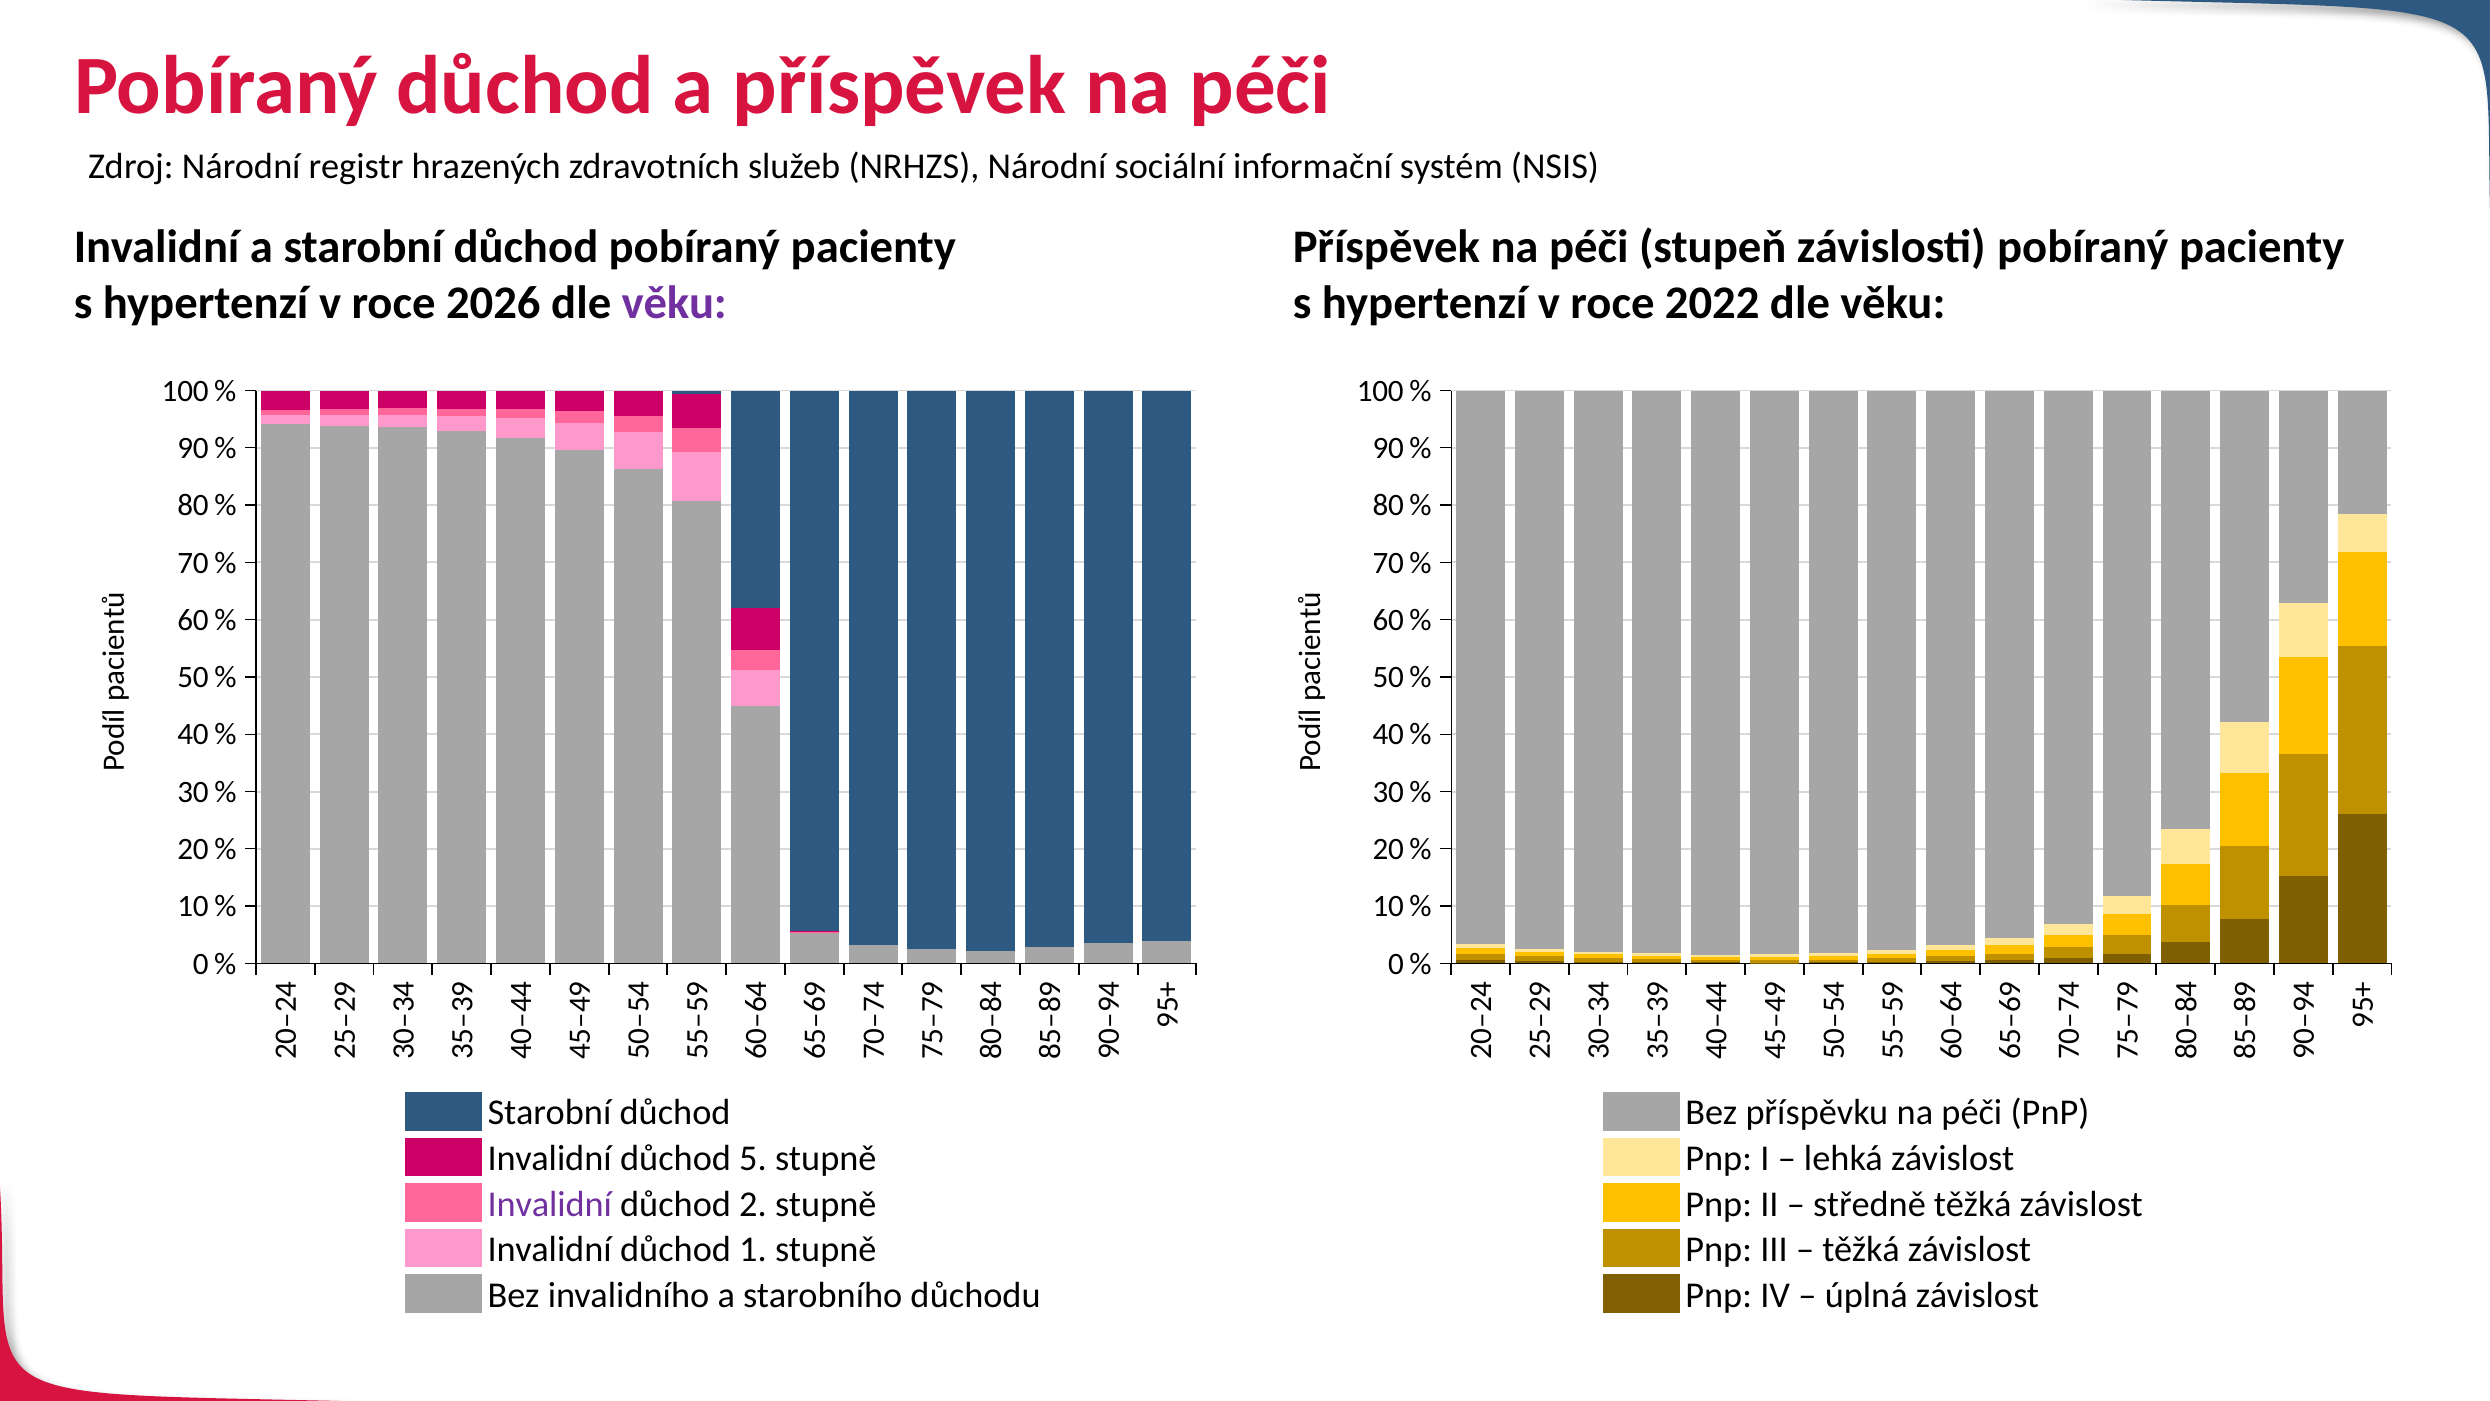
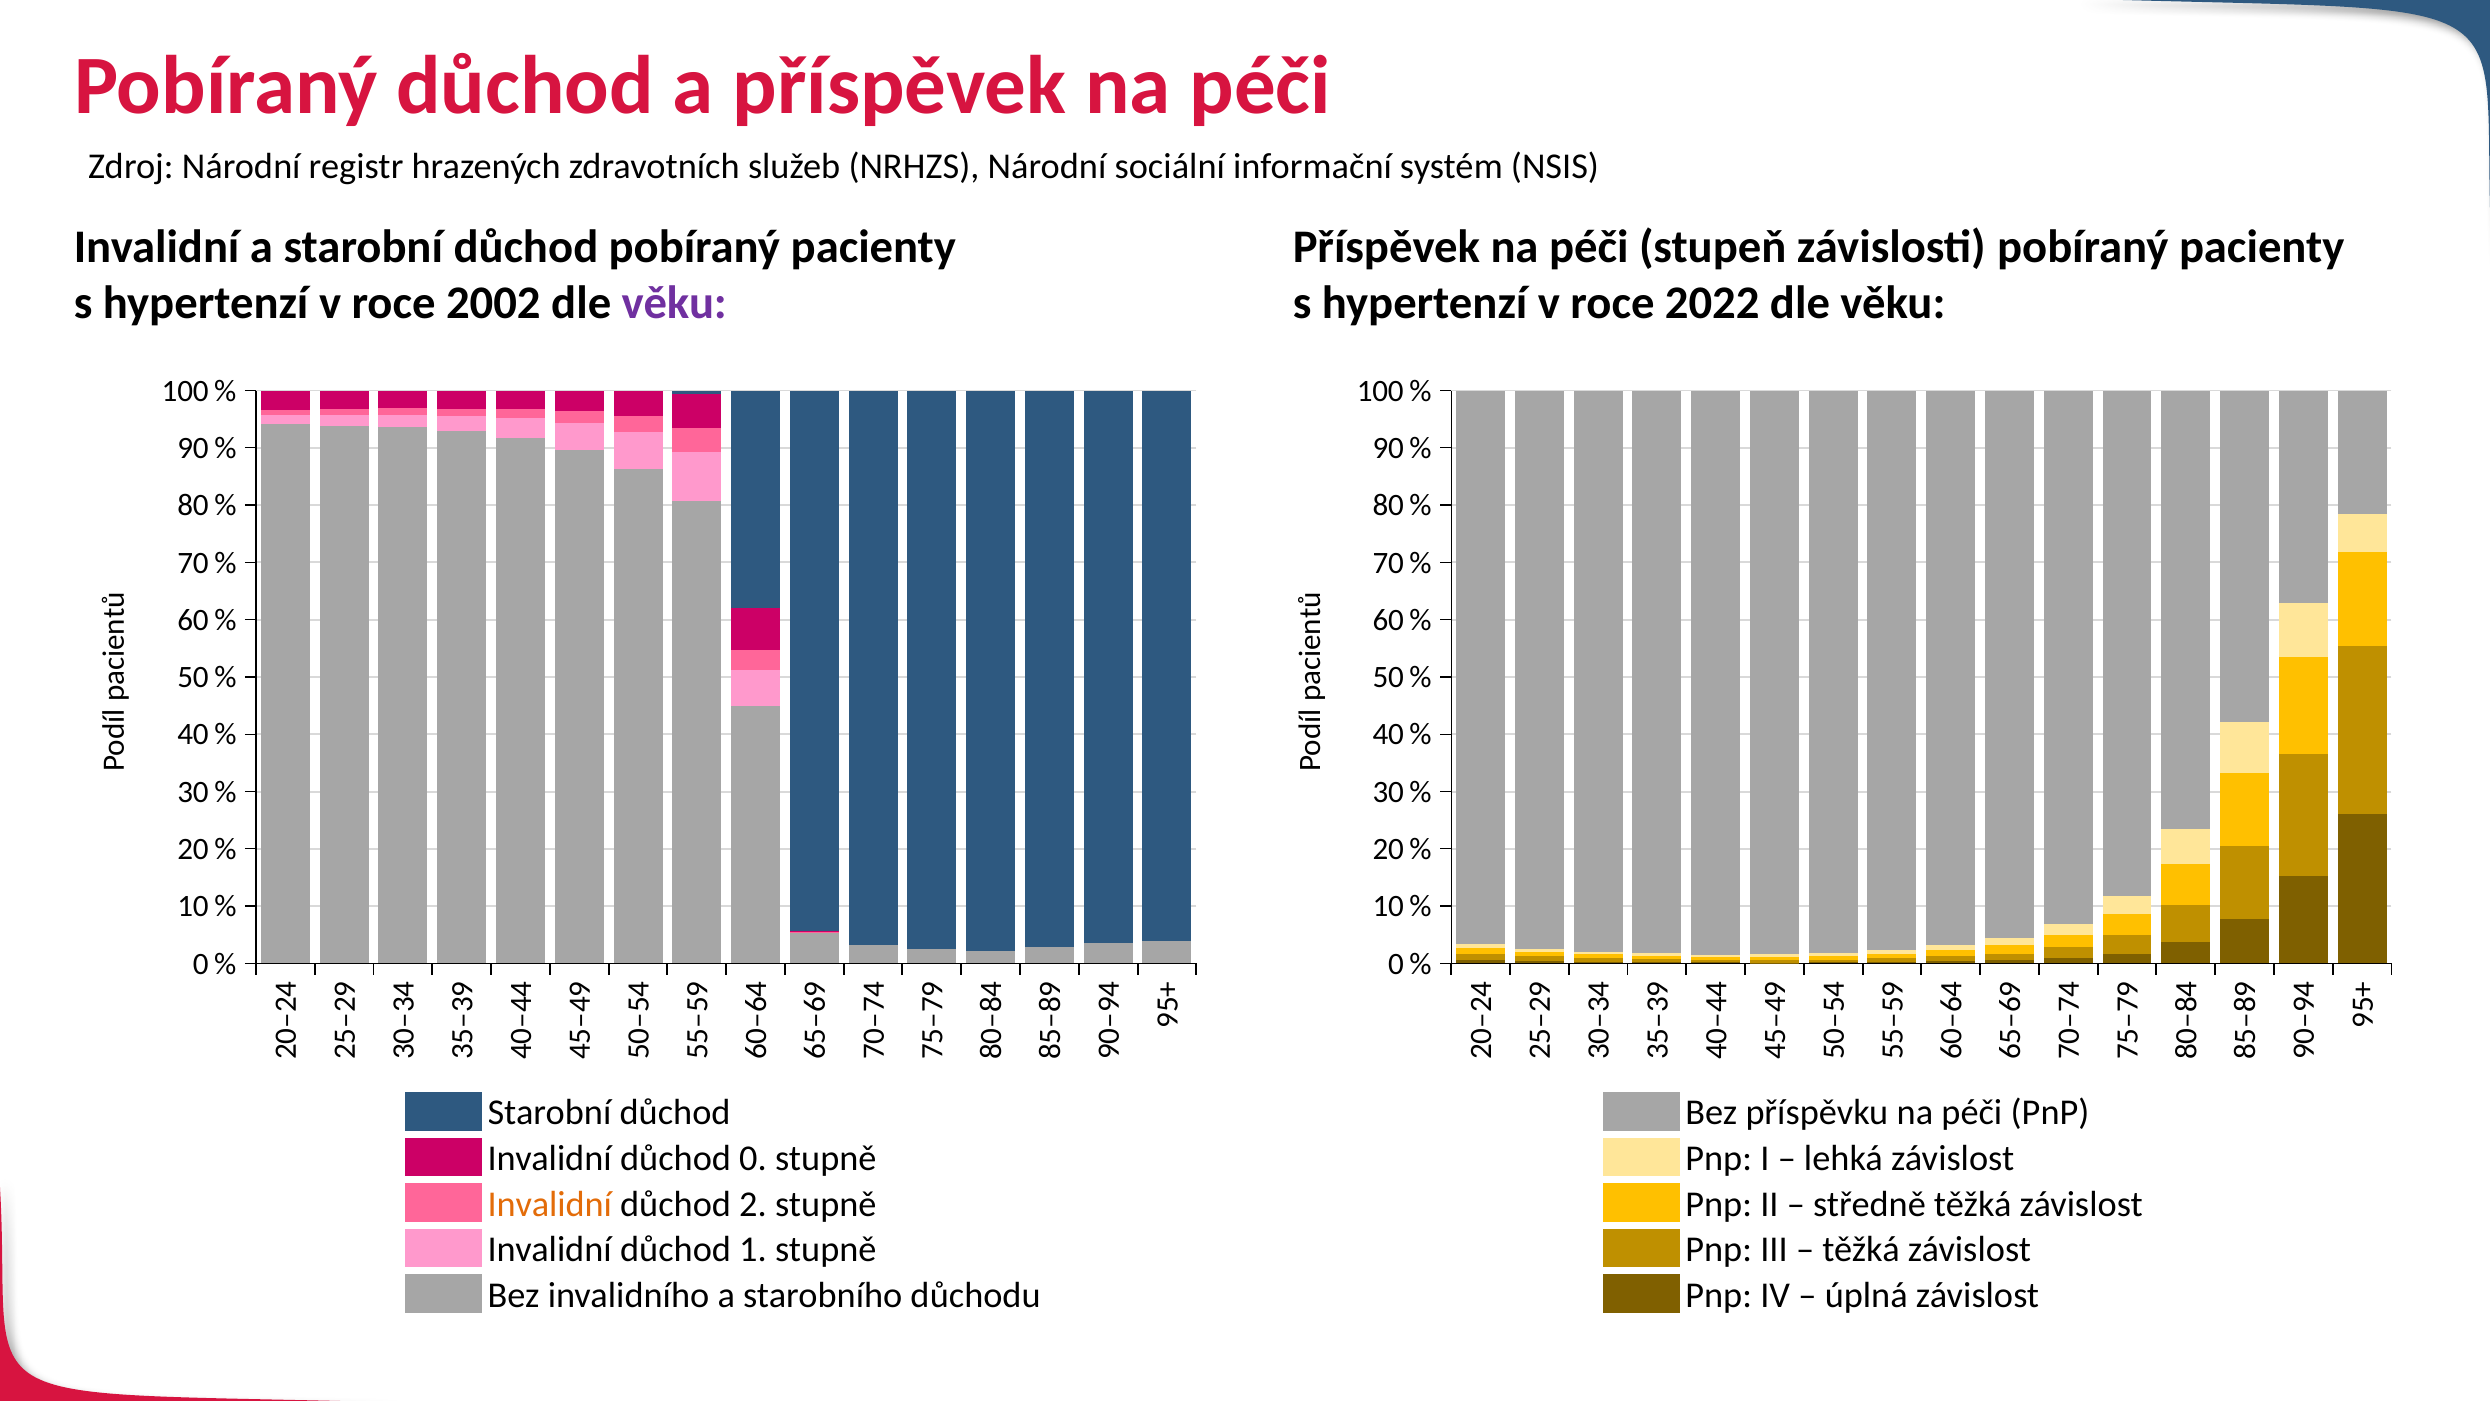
2026: 2026 -> 2002
důchod 5: 5 -> 0
Invalidní at (550, 1204) colour: purple -> orange
